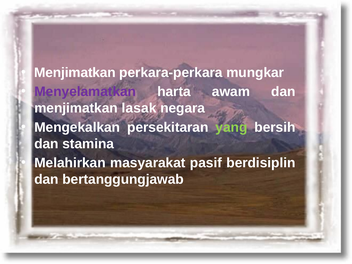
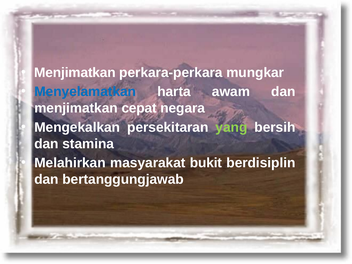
Menyelamatkan colour: purple -> blue
lasak: lasak -> cepat
pasif: pasif -> bukit
